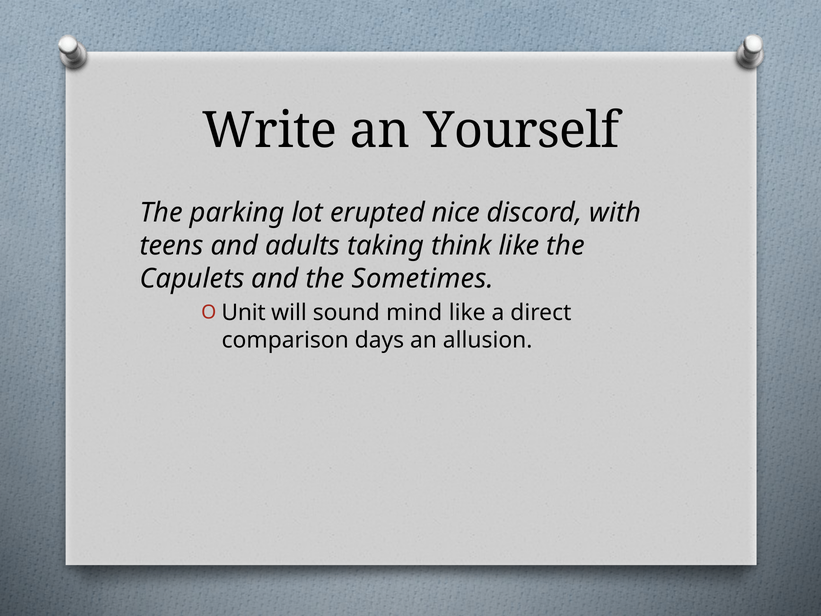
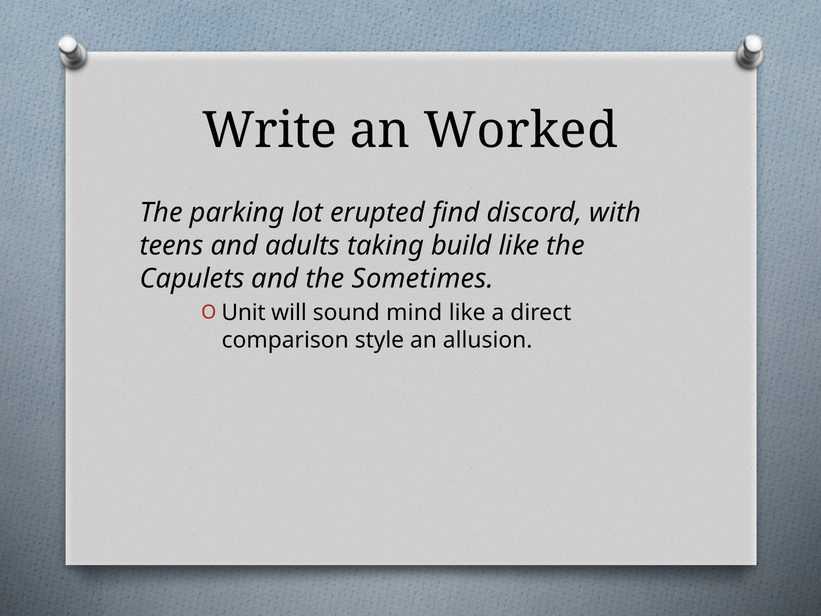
Yourself: Yourself -> Worked
nice: nice -> find
think: think -> build
days: days -> style
